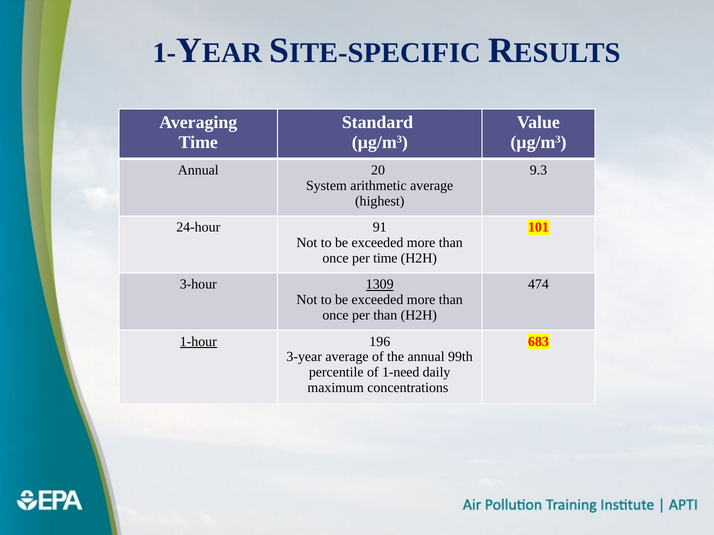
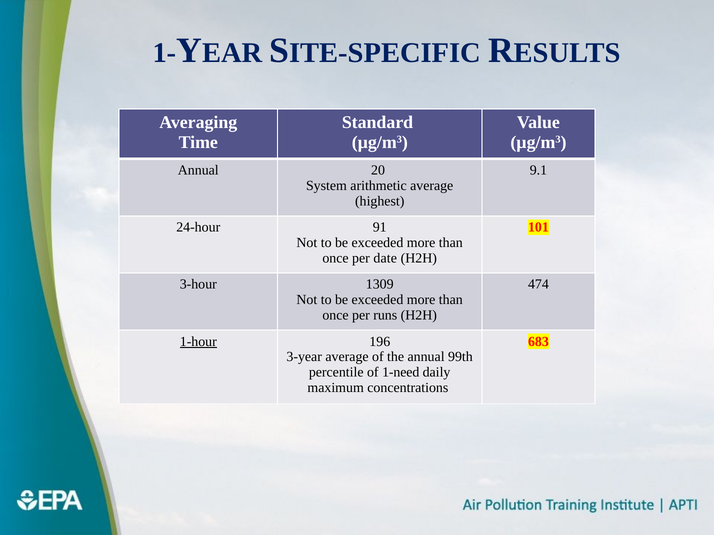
9.3: 9.3 -> 9.1
per time: time -> date
1309 underline: present -> none
per than: than -> runs
